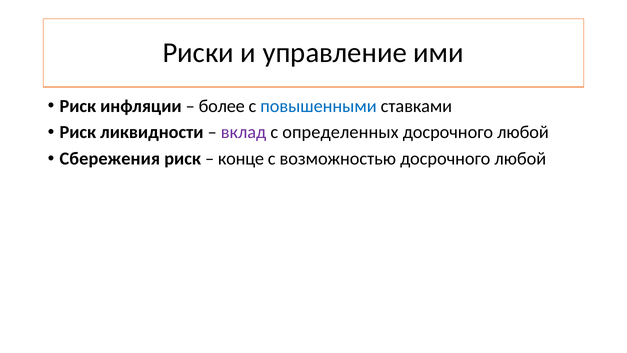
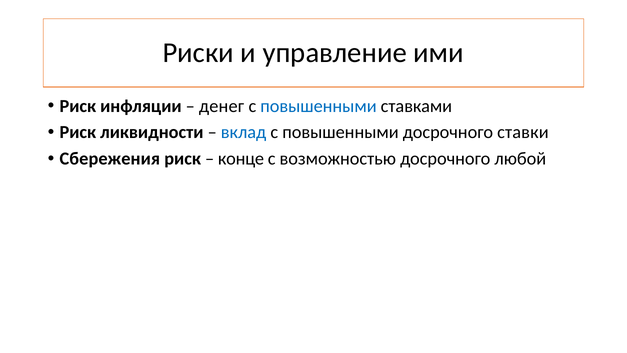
более: более -> денег
вклад colour: purple -> blue
определенных at (340, 132): определенных -> повышенными
любой at (523, 132): любой -> ставки
